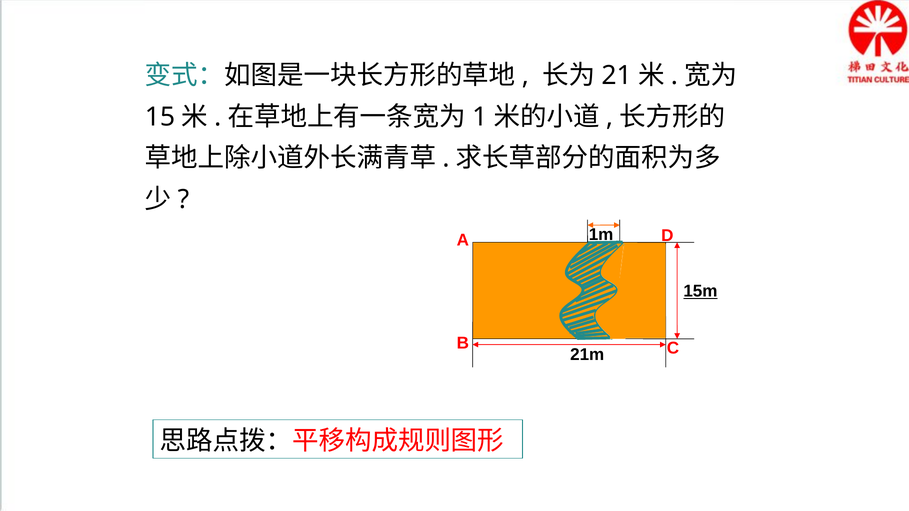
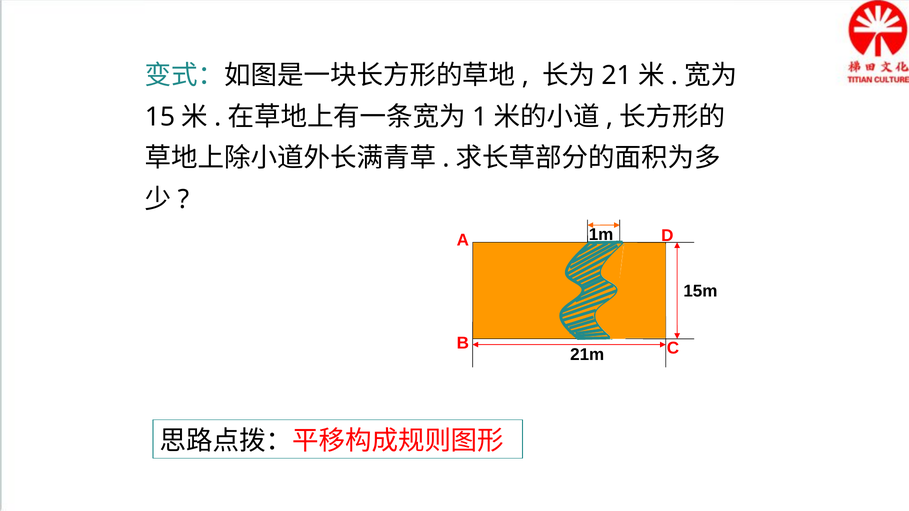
15m underline: present -> none
